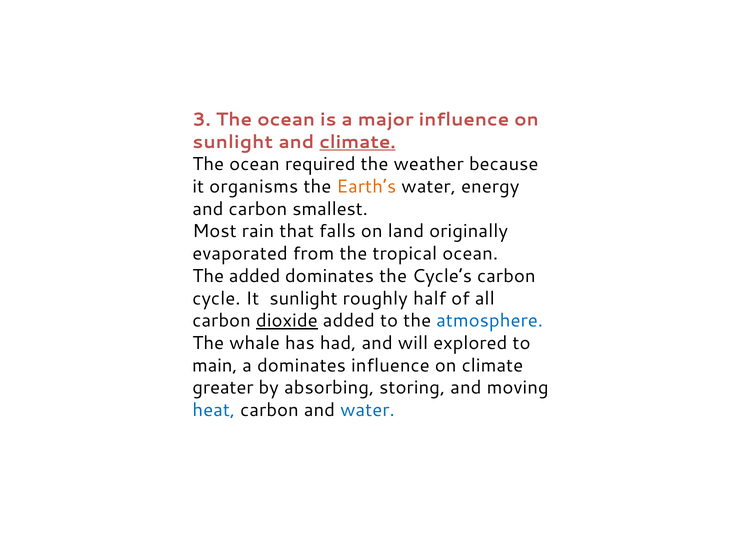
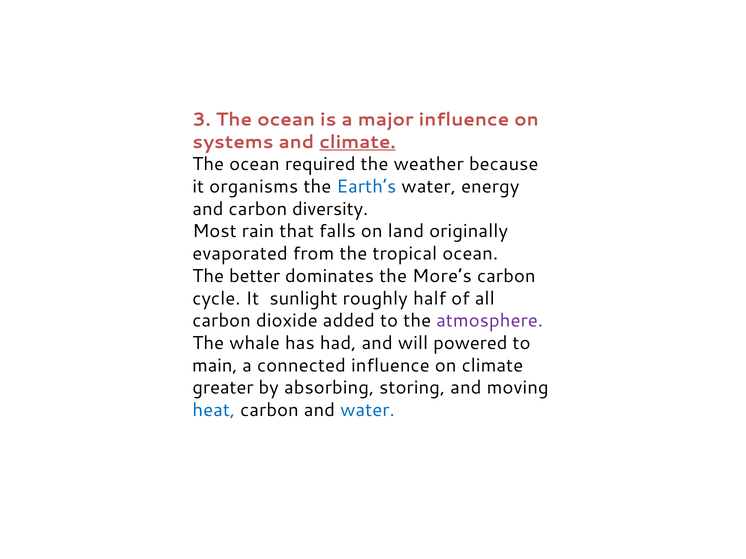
sunlight at (233, 142): sunlight -> systems
Earth’s colour: orange -> blue
smallest: smallest -> diversity
The added: added -> better
Cycle’s: Cycle’s -> More’s
dioxide underline: present -> none
atmosphere colour: blue -> purple
explored: explored -> powered
a dominates: dominates -> connected
